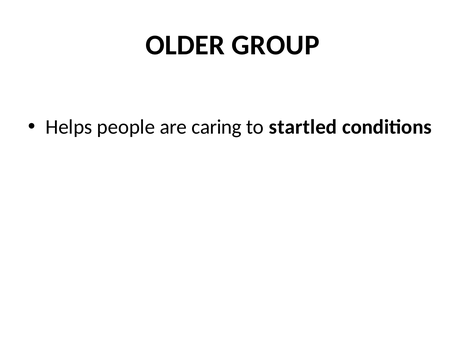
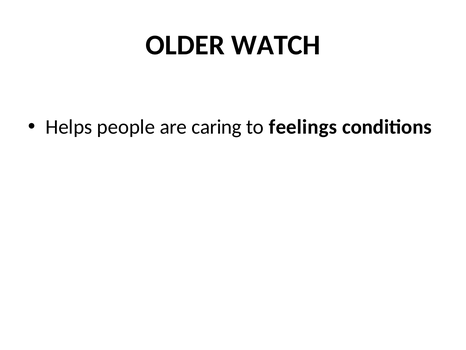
GROUP: GROUP -> WATCH
startled: startled -> feelings
